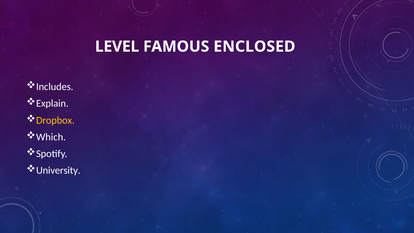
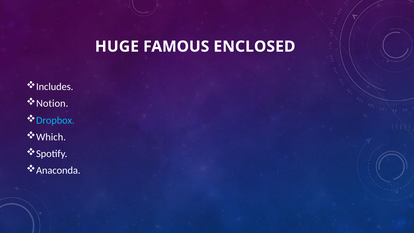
LEVEL: LEVEL -> HUGE
Explain: Explain -> Notion
Dropbox colour: yellow -> light blue
University: University -> Anaconda
